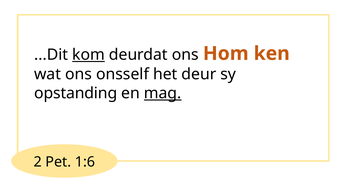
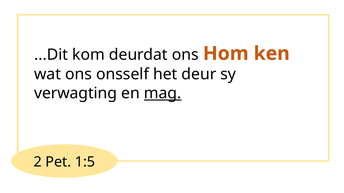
kom underline: present -> none
opstanding: opstanding -> verwagting
1:6: 1:6 -> 1:5
